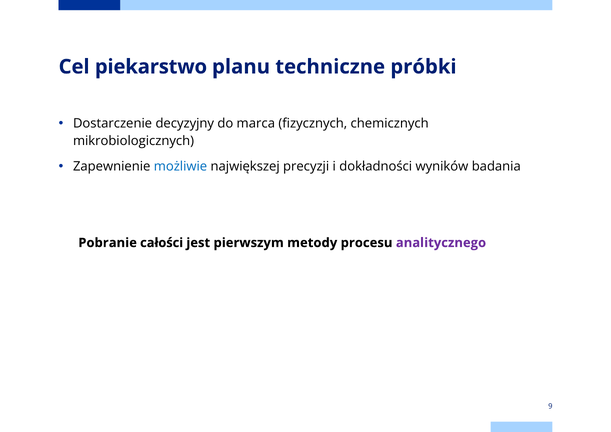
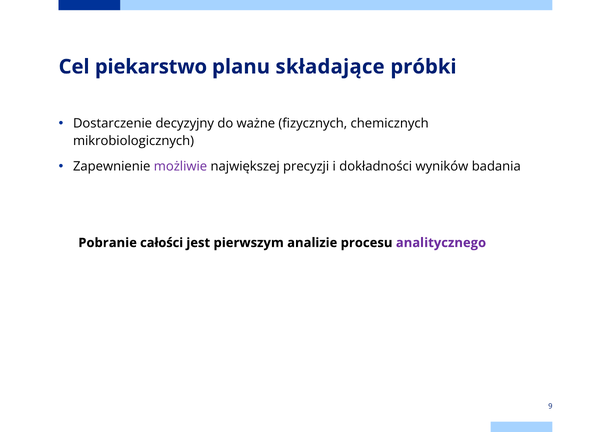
techniczne: techniczne -> składające
marca: marca -> ważne
możliwie colour: blue -> purple
metody: metody -> analizie
